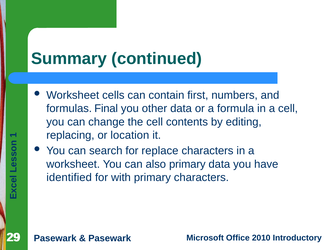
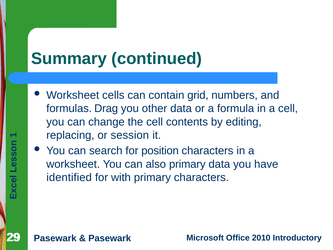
first: first -> grid
Final: Final -> Drag
location: location -> session
replace: replace -> position
